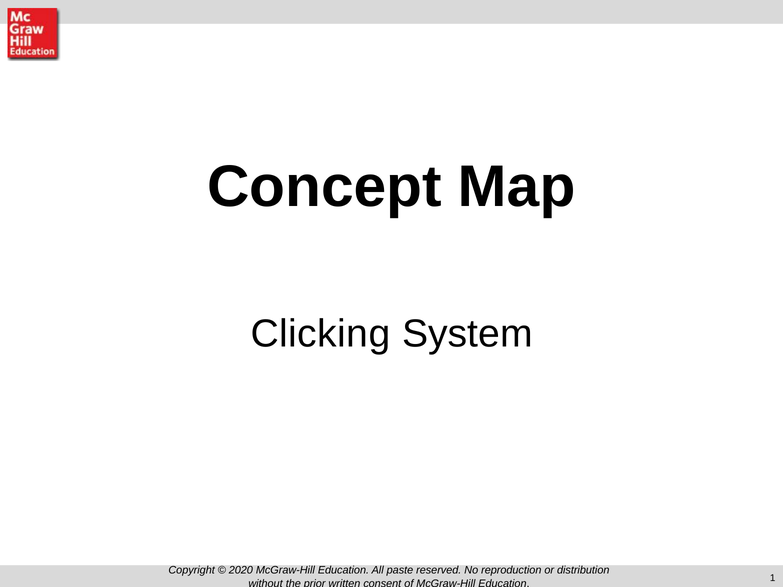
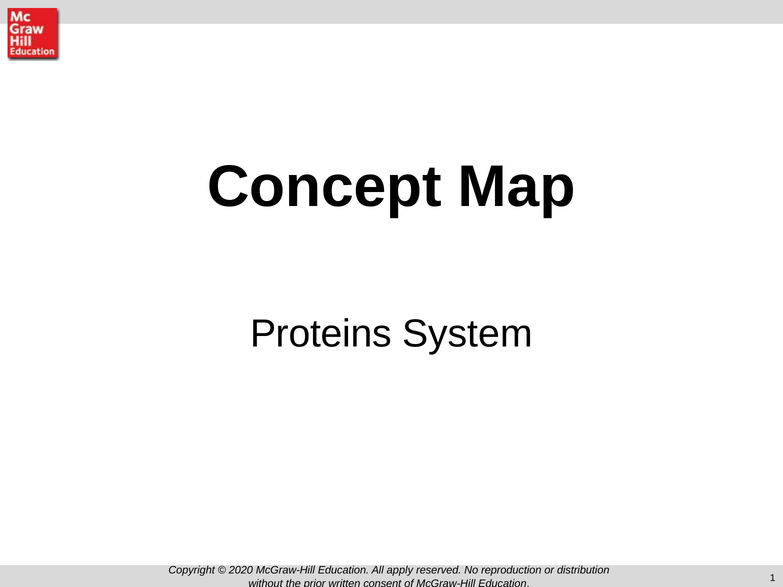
Clicking: Clicking -> Proteins
paste: paste -> apply
